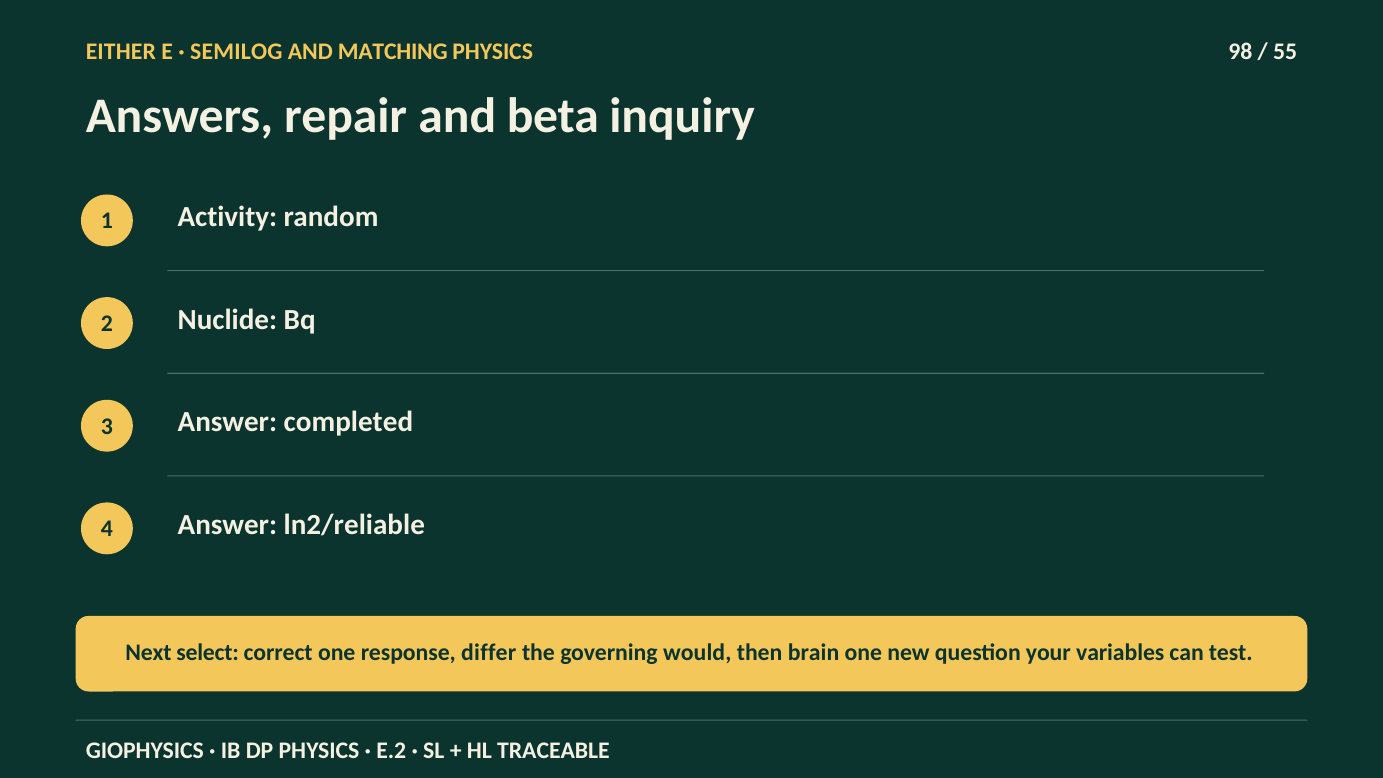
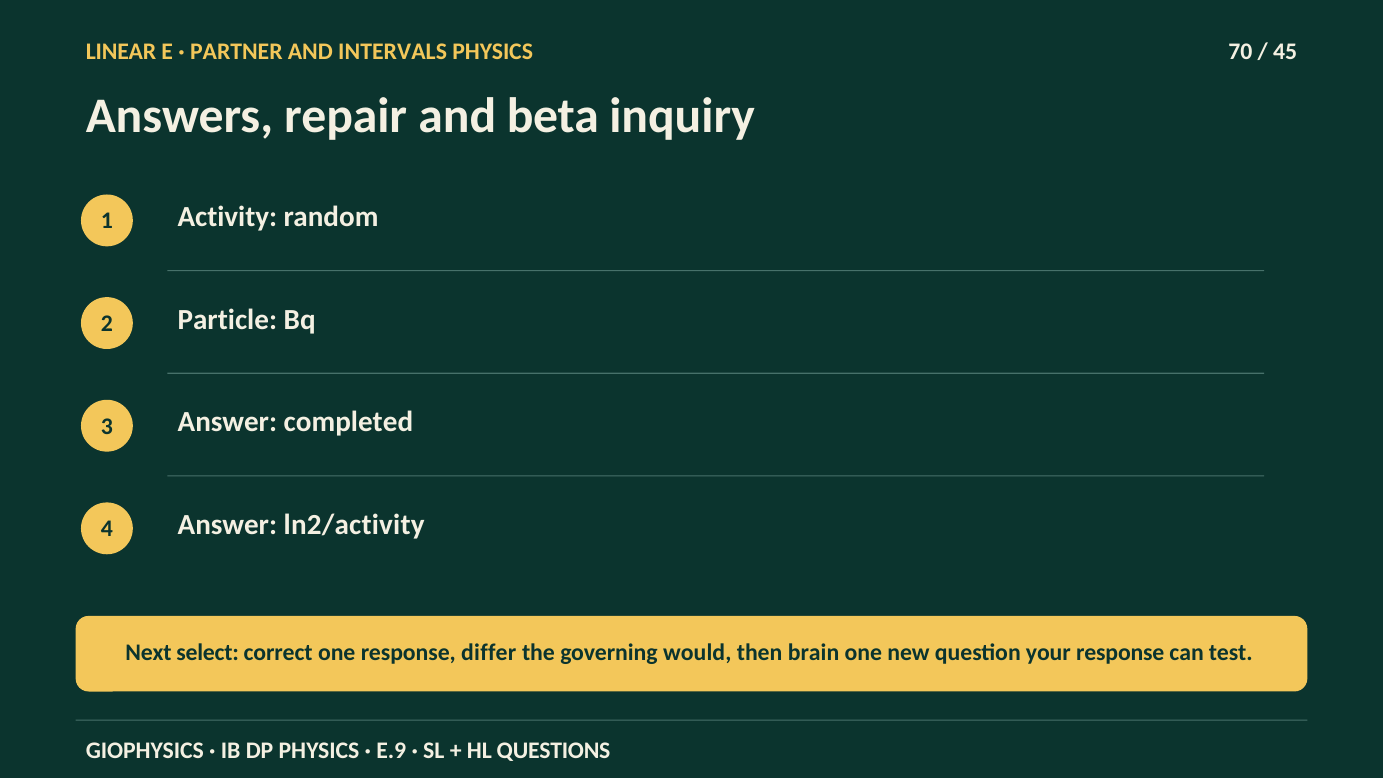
EITHER: EITHER -> LINEAR
SEMILOG: SEMILOG -> PARTNER
MATCHING: MATCHING -> INTERVALS
98: 98 -> 70
55: 55 -> 45
Nuclide: Nuclide -> Particle
ln2/reliable: ln2/reliable -> ln2/activity
your variables: variables -> response
E.2: E.2 -> E.9
TRACEABLE: TRACEABLE -> QUESTIONS
